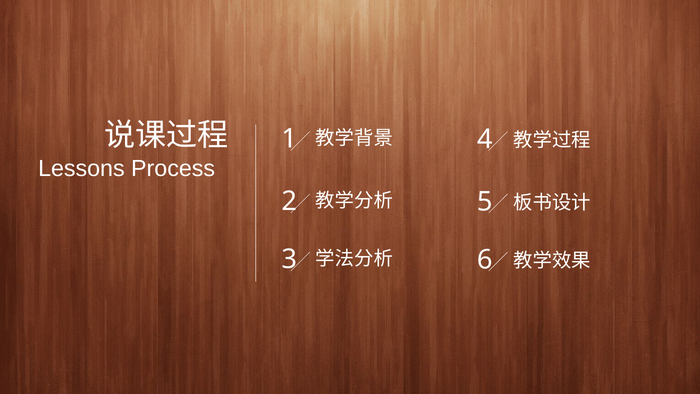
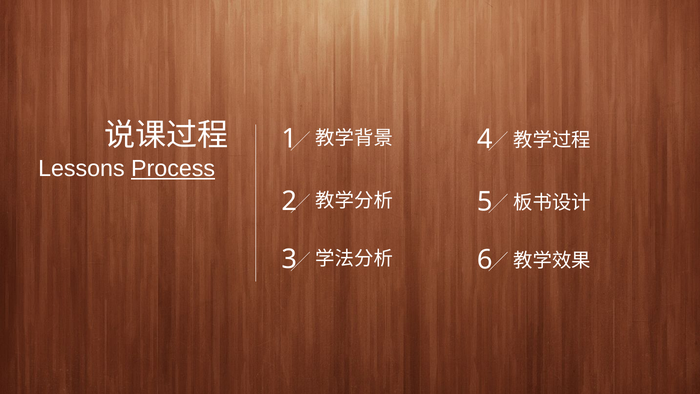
Process underline: none -> present
